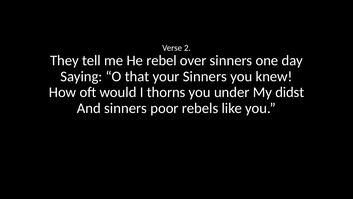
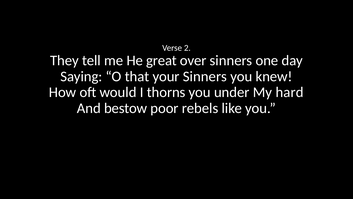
rebel: rebel -> great
didst: didst -> hard
And sinners: sinners -> bestow
